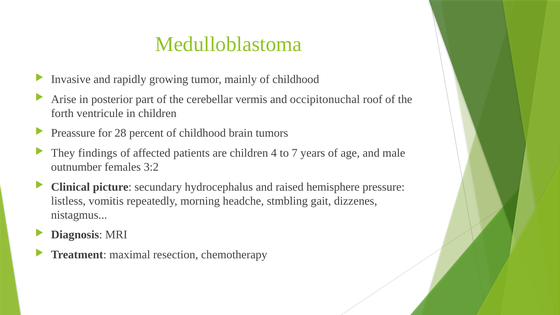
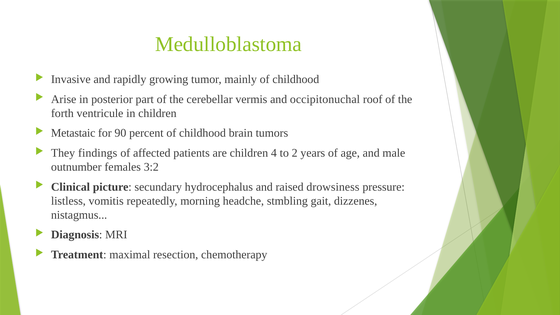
Preassure: Preassure -> Metastaic
28: 28 -> 90
7: 7 -> 2
hemisphere: hemisphere -> drowsiness
